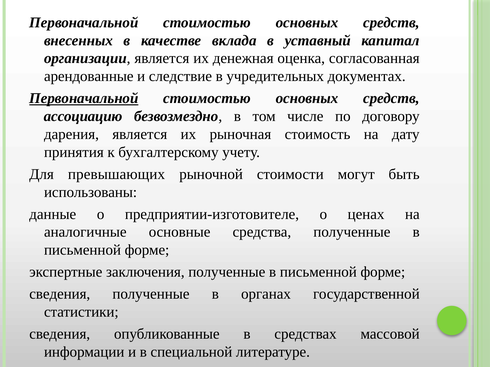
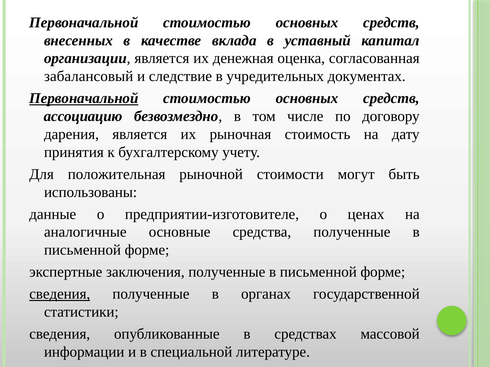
арендованные: арендованные -> забалансовый
превышающих: превышающих -> положительная
сведения at (60, 294) underline: none -> present
